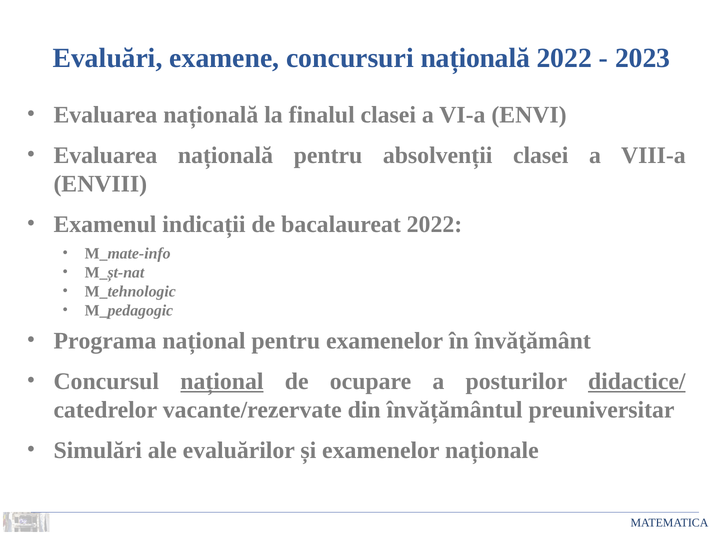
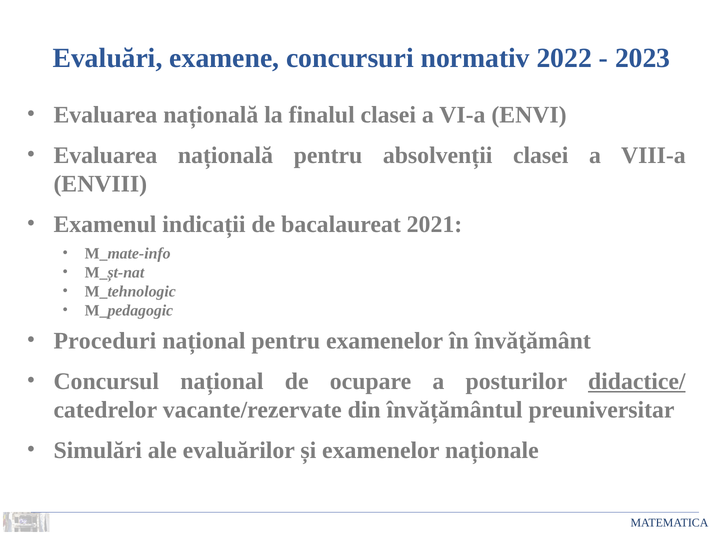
concursuri națională: națională -> normativ
bacalaureat 2022: 2022 -> 2021
Programa: Programa -> Proceduri
național at (222, 381) underline: present -> none
